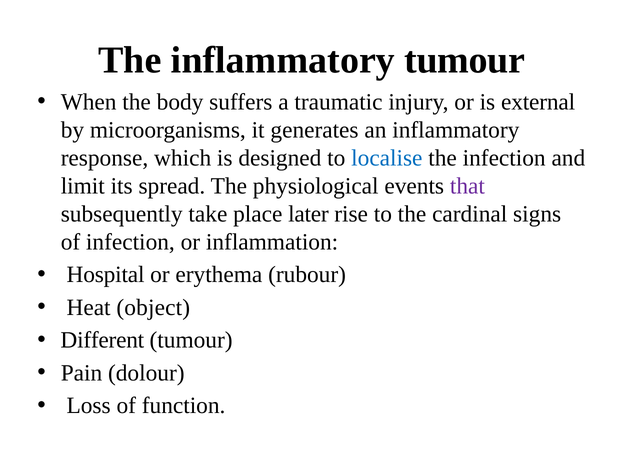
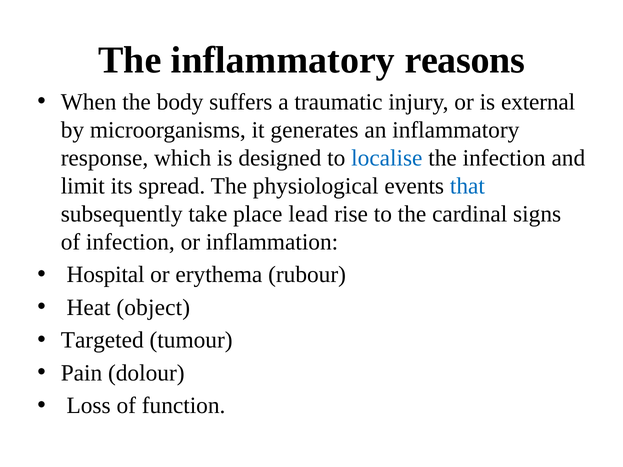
inflammatory tumour: tumour -> reasons
that colour: purple -> blue
later: later -> lead
Different: Different -> Targeted
